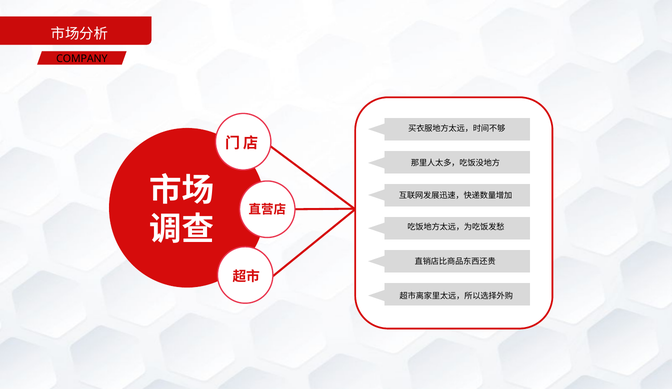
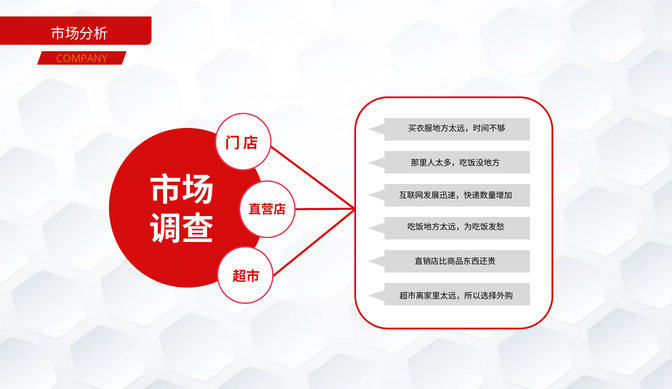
COMPANY colour: black -> orange
